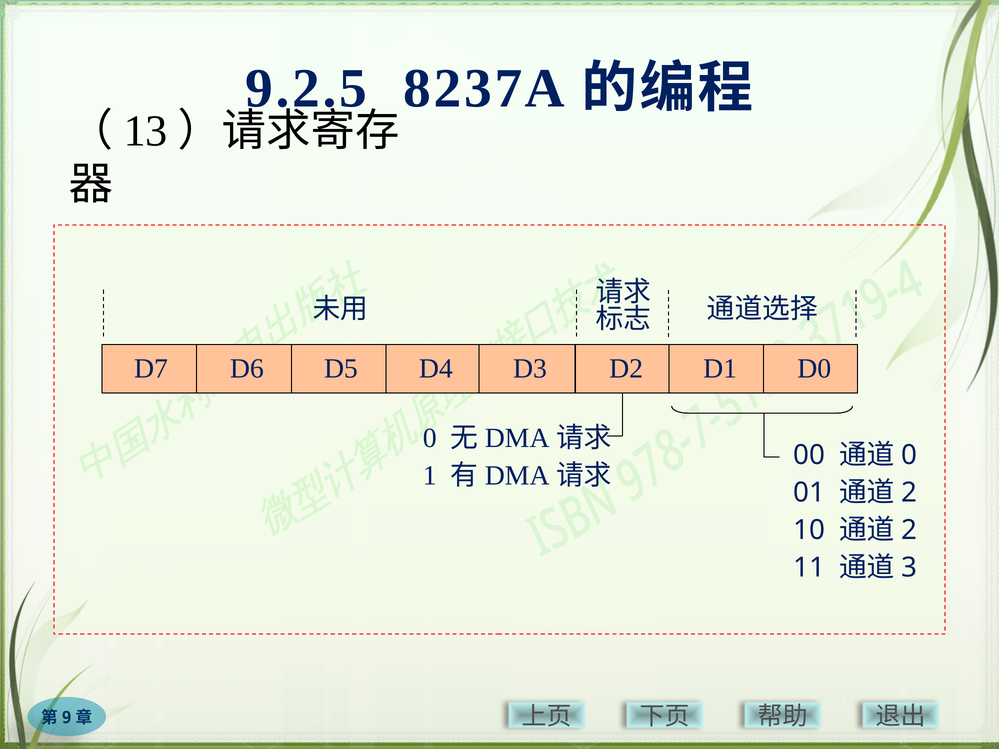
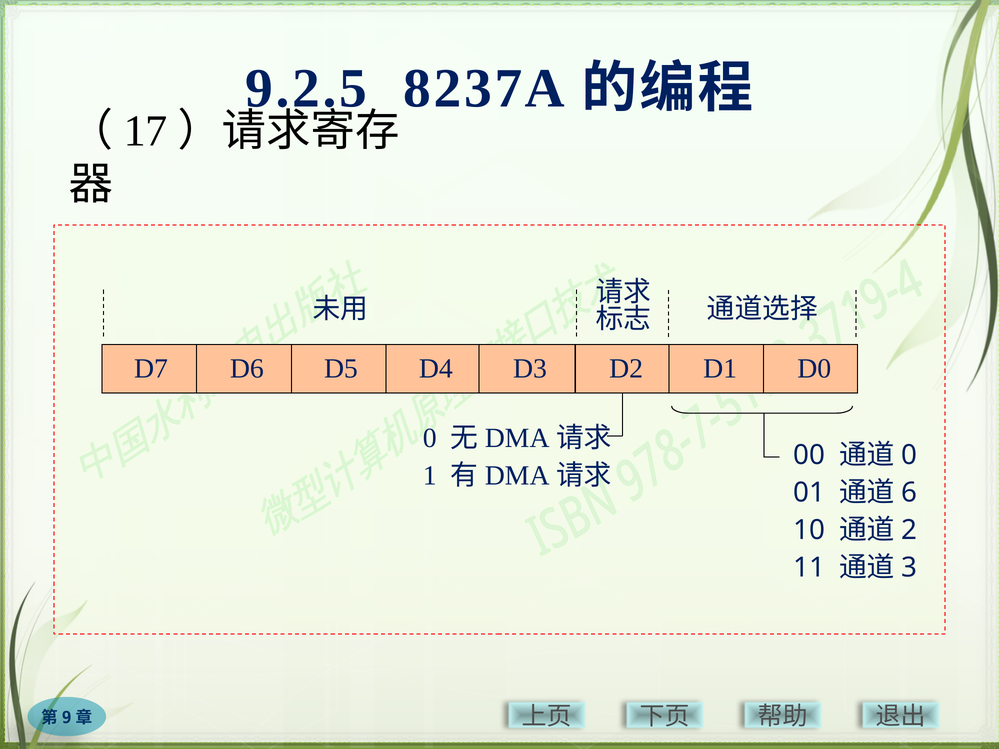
13: 13 -> 17
2 at (909, 493): 2 -> 6
